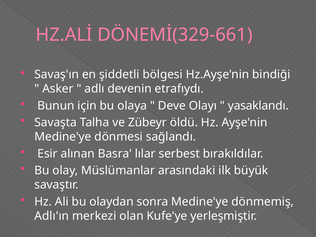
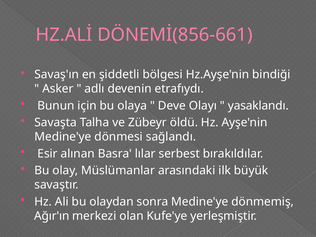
DÖNEMİ(329-661: DÖNEMİ(329-661 -> DÖNEMİ(856-661
Adlı'ın: Adlı'ın -> Ağır'ın
